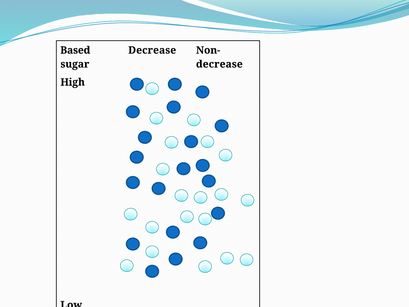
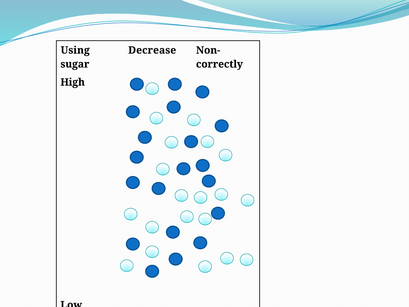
Based: Based -> Using
decrease at (219, 64): decrease -> correctly
